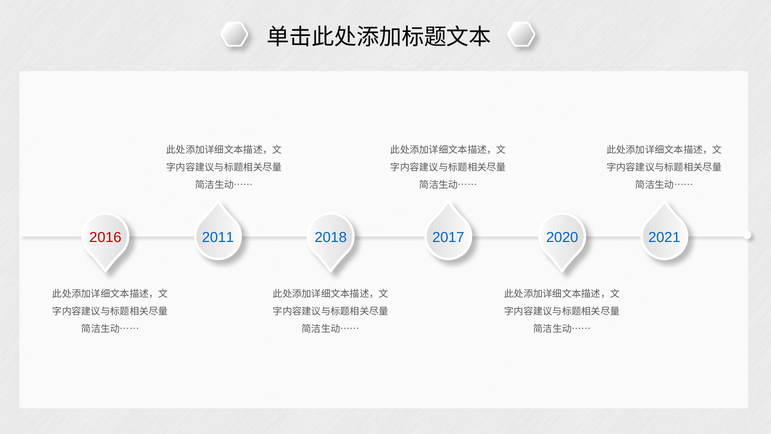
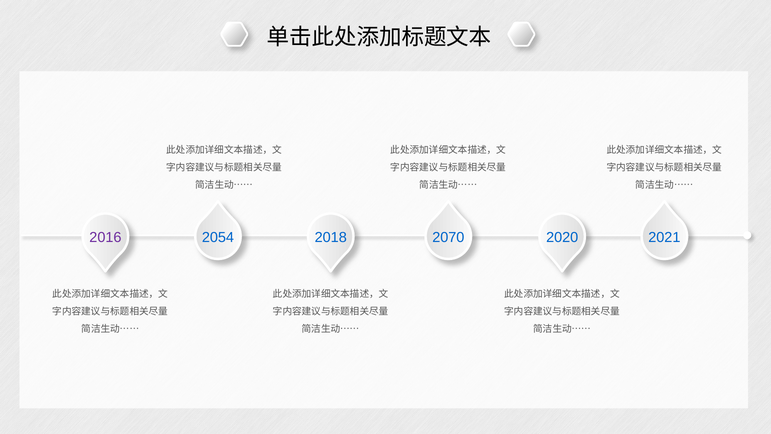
2016 colour: red -> purple
2011: 2011 -> 2054
2017: 2017 -> 2070
